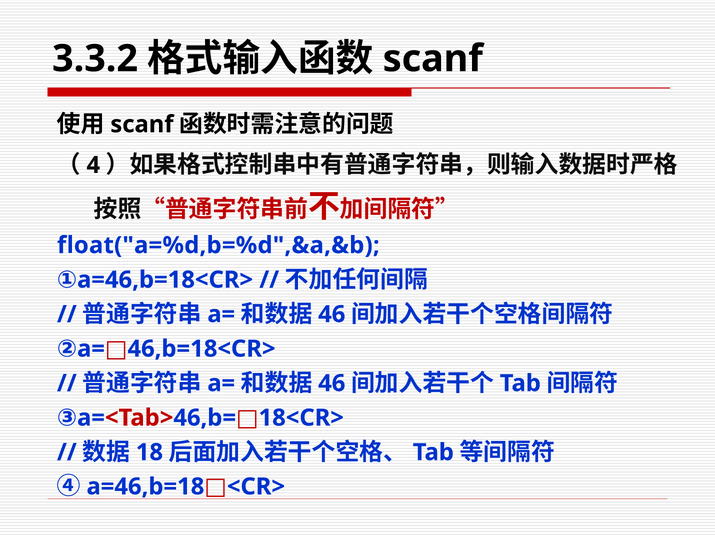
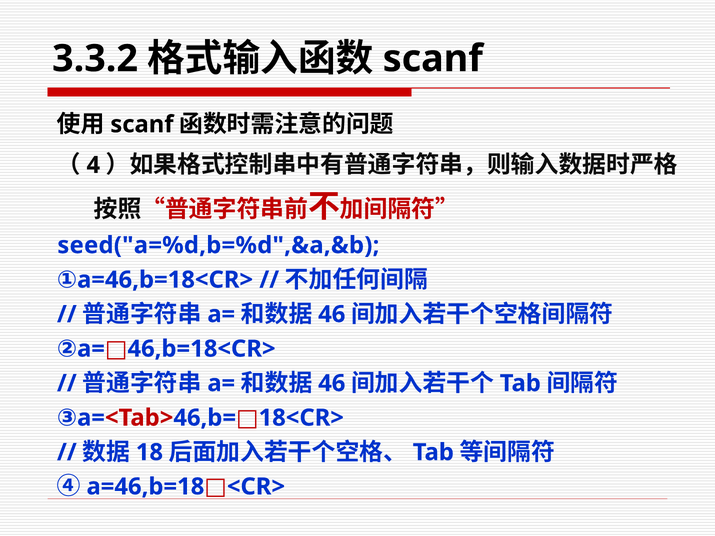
float("a=%d,b=%d",&a,&b: float("a=%d,b=%d",&a,&b -> seed("a=%d,b=%d",&a,&b
